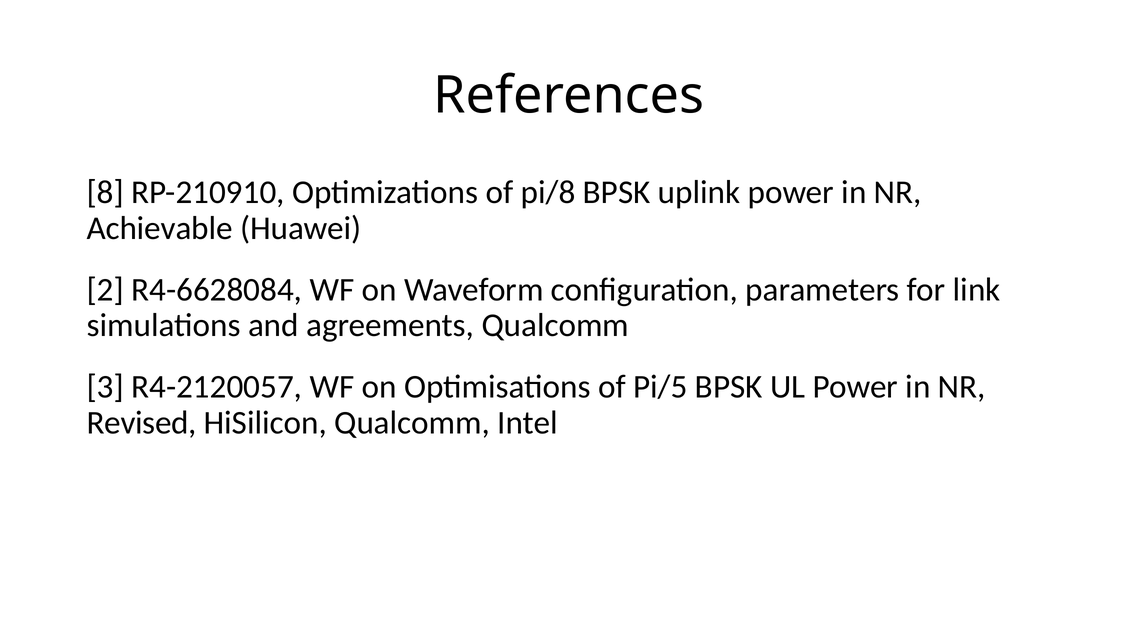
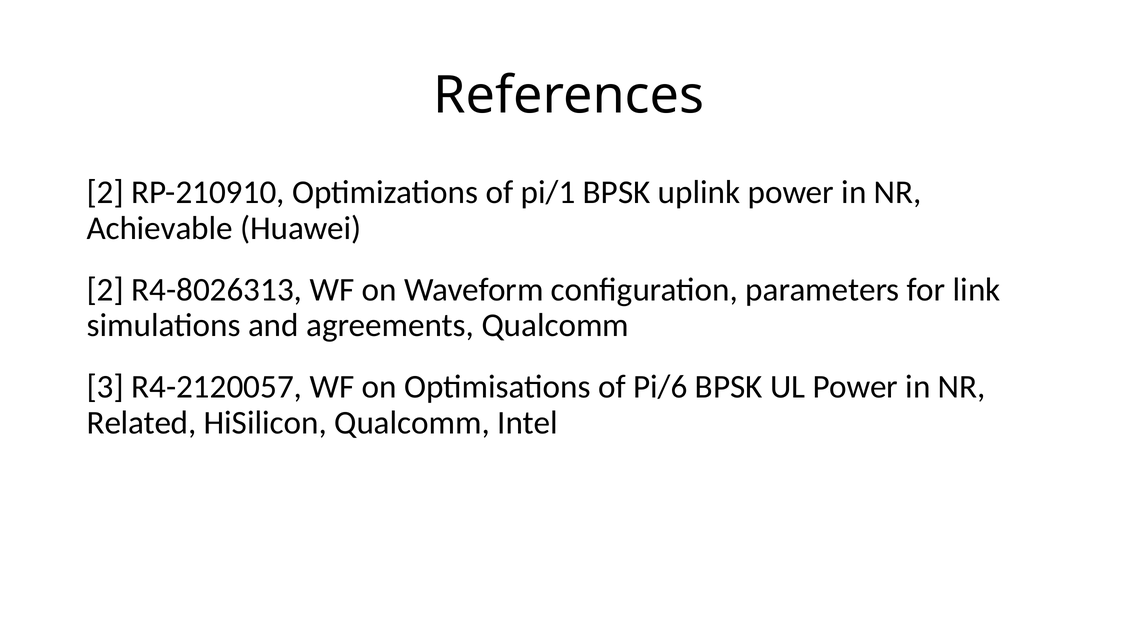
8 at (105, 192): 8 -> 2
pi/8: pi/8 -> pi/1
R4-6628084: R4-6628084 -> R4-8026313
Pi/5: Pi/5 -> Pi/6
Revised: Revised -> Related
